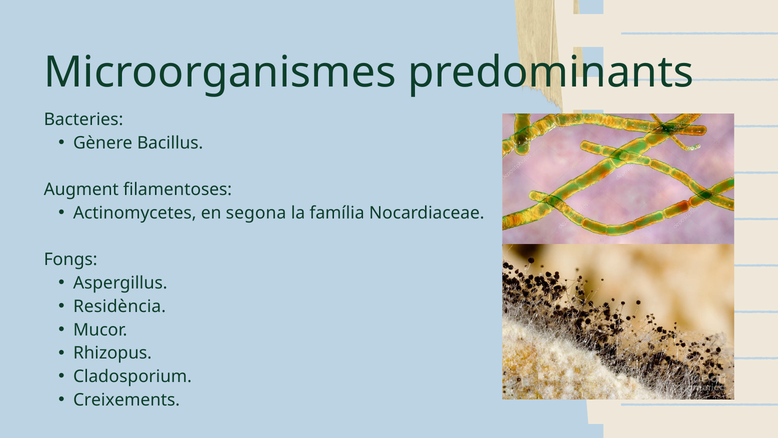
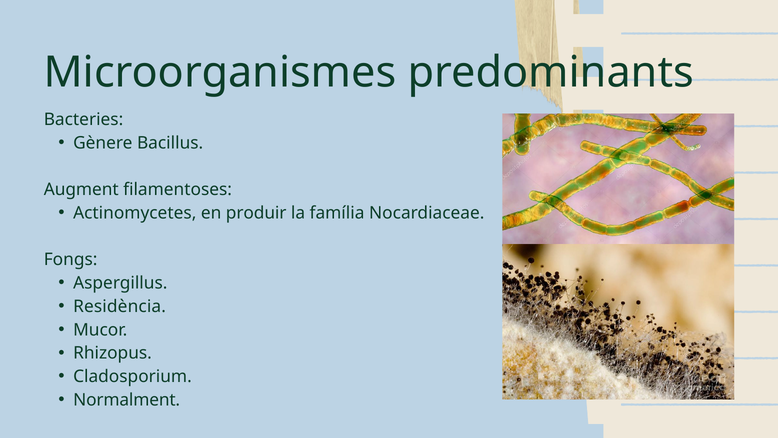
segona: segona -> produir
Creixements: Creixements -> Normalment
